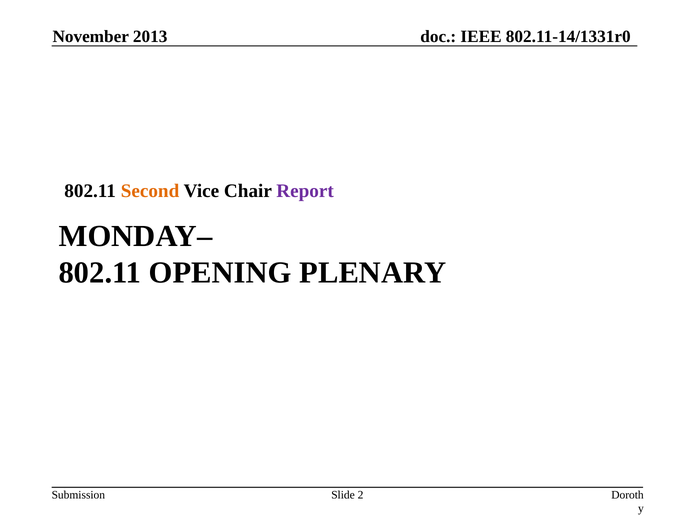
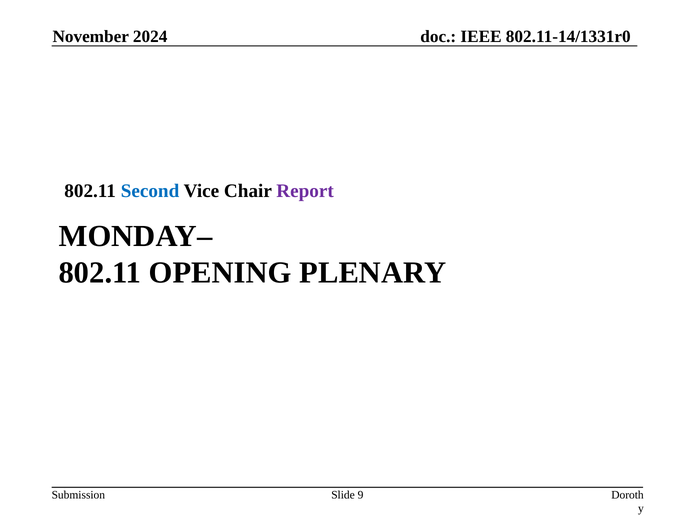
2013: 2013 -> 2024
Second colour: orange -> blue
2: 2 -> 9
